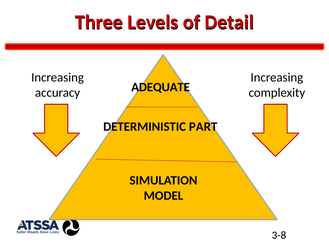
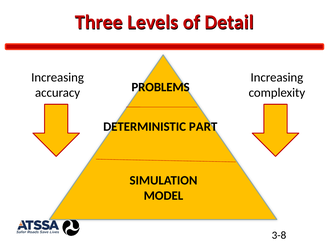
ADEQUATE: ADEQUATE -> PROBLEMS
